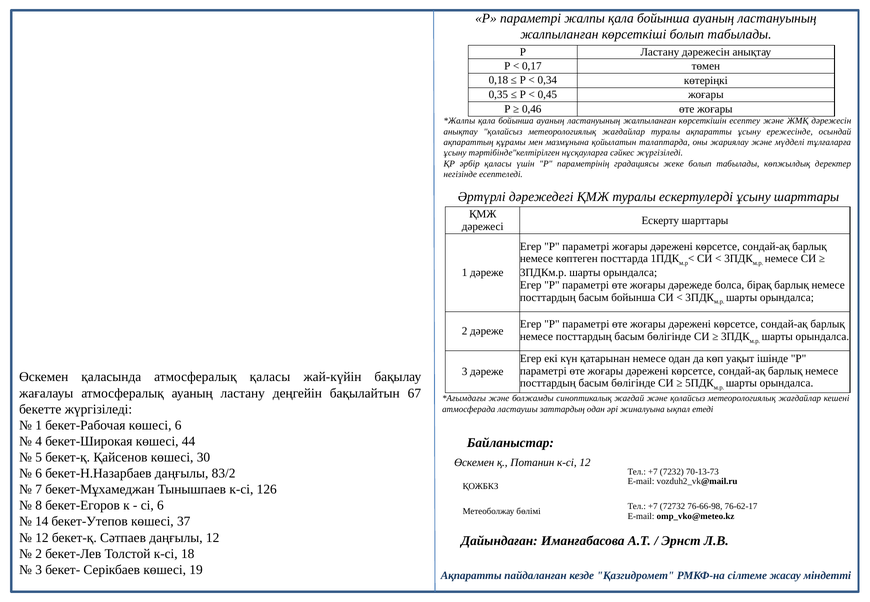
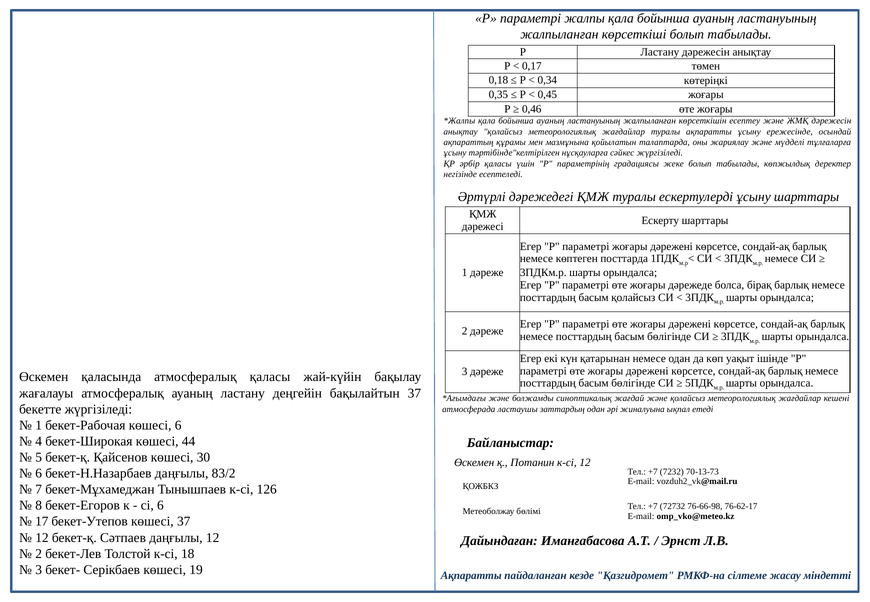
басым бойынша: бойынша -> қолайсыз
бақылайтын 67: 67 -> 37
14: 14 -> 17
